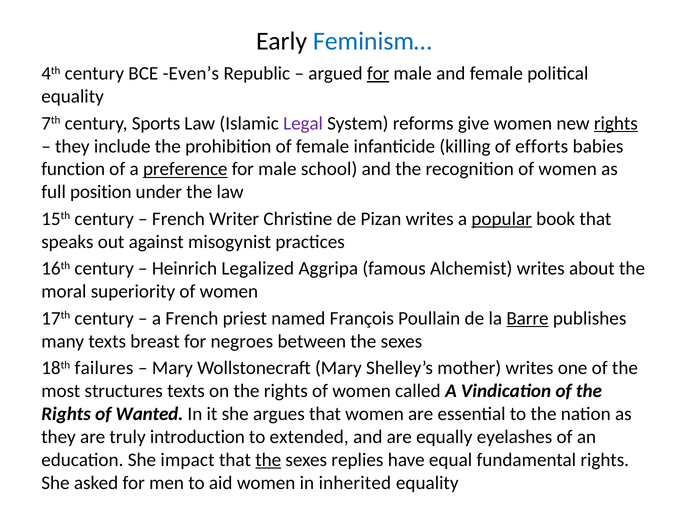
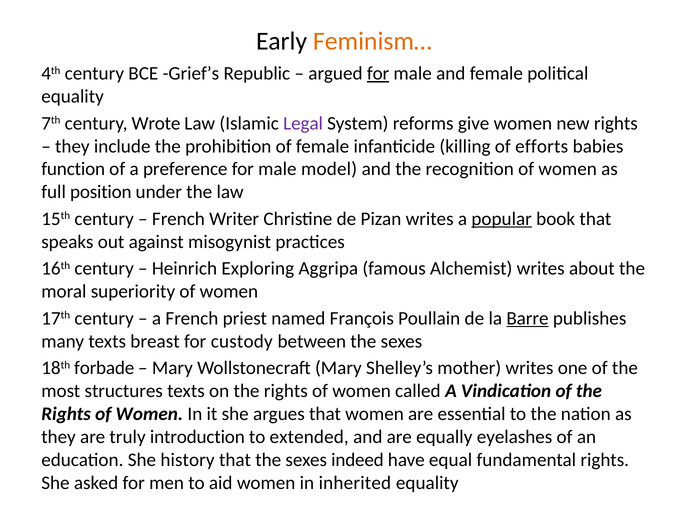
Feminism… colour: blue -> orange
Even’s: Even’s -> Grief’s
Sports: Sports -> Wrote
rights at (616, 123) underline: present -> none
preference underline: present -> none
school: school -> model
Legalized: Legalized -> Exploring
negroes: negroes -> custody
failures: failures -> forbade
Wanted at (149, 414): Wanted -> Women
impact: impact -> history
the at (268, 460) underline: present -> none
replies: replies -> indeed
